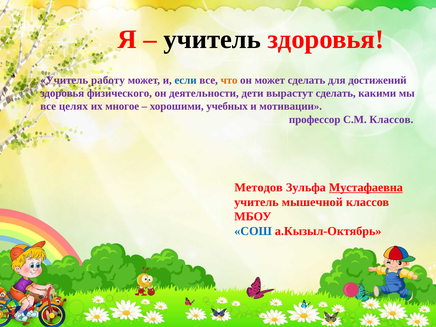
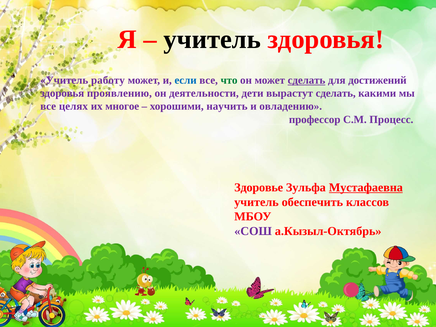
что colour: orange -> green
сделать at (306, 80) underline: none -> present
физического: физического -> проявлению
учебных: учебных -> научить
мотивации: мотивации -> овладению
С.М Классов: Классов -> Процесс
Методов: Методов -> Здоровье
мышечной: мышечной -> обеспечить
СОШ colour: blue -> purple
